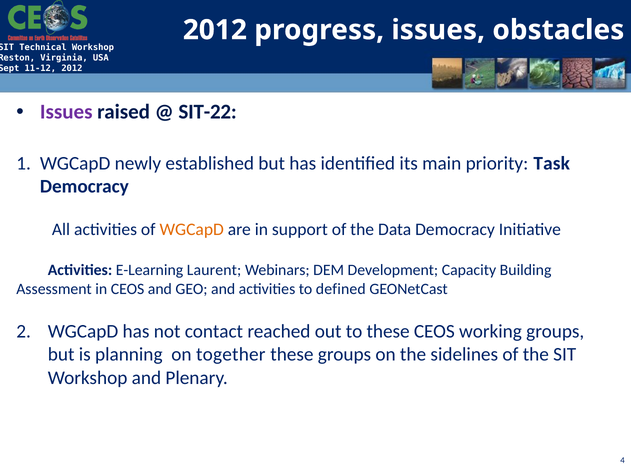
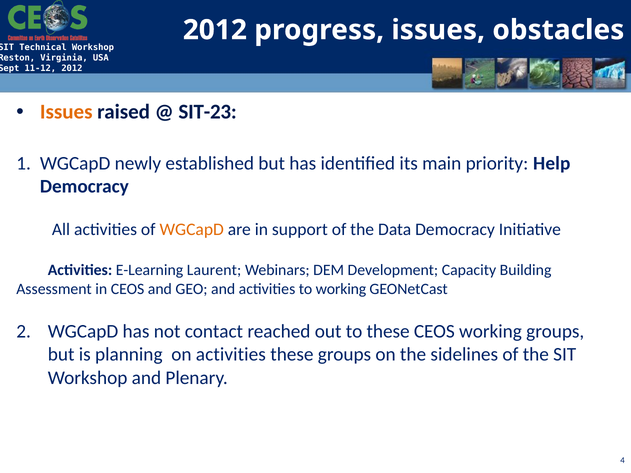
Issues at (66, 112) colour: purple -> orange
SIT-22: SIT-22 -> SIT-23
Task: Task -> Help
to defined: defined -> working
on together: together -> activities
